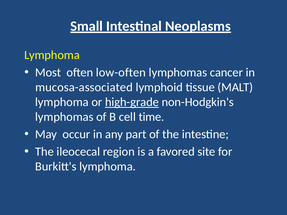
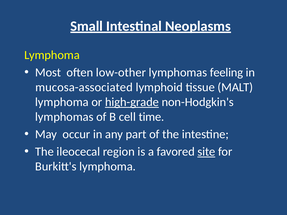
low-often: low-often -> low-other
cancer: cancer -> feeling
site underline: none -> present
